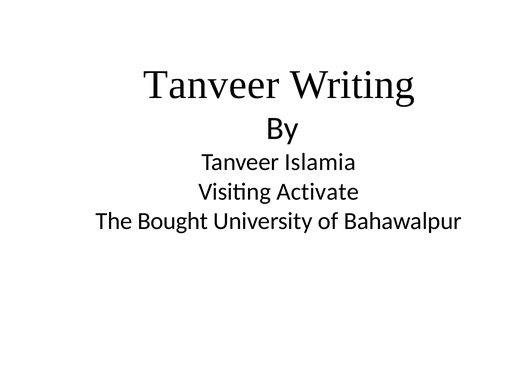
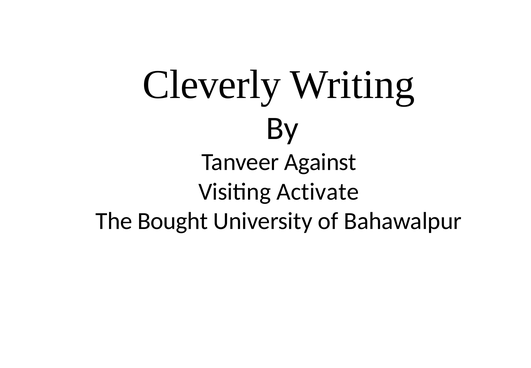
Tanveer at (211, 85): Tanveer -> Cleverly
Islamia: Islamia -> Against
